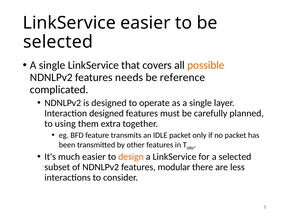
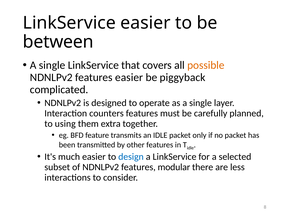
selected at (58, 42): selected -> between
features needs: needs -> easier
reference: reference -> piggyback
Interaction designed: designed -> counters
design colour: orange -> blue
